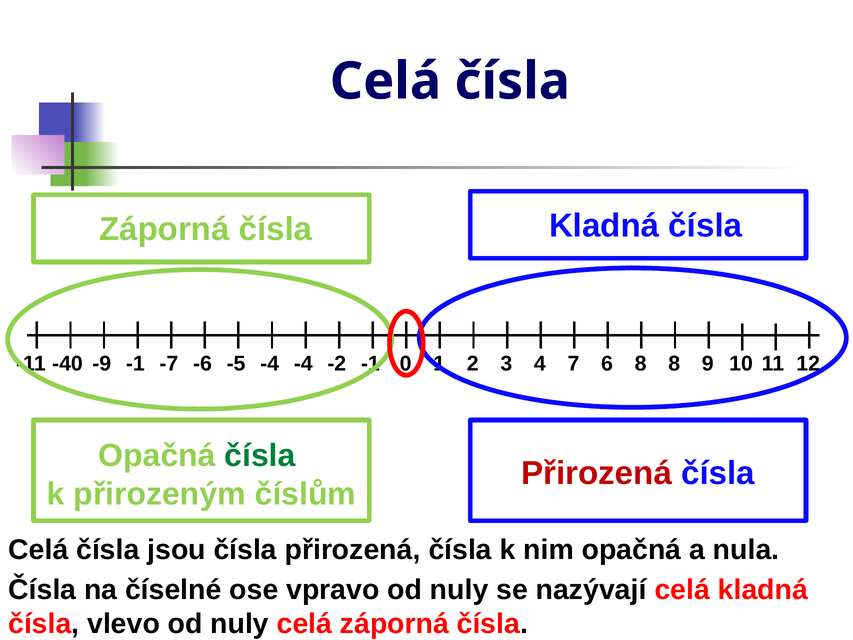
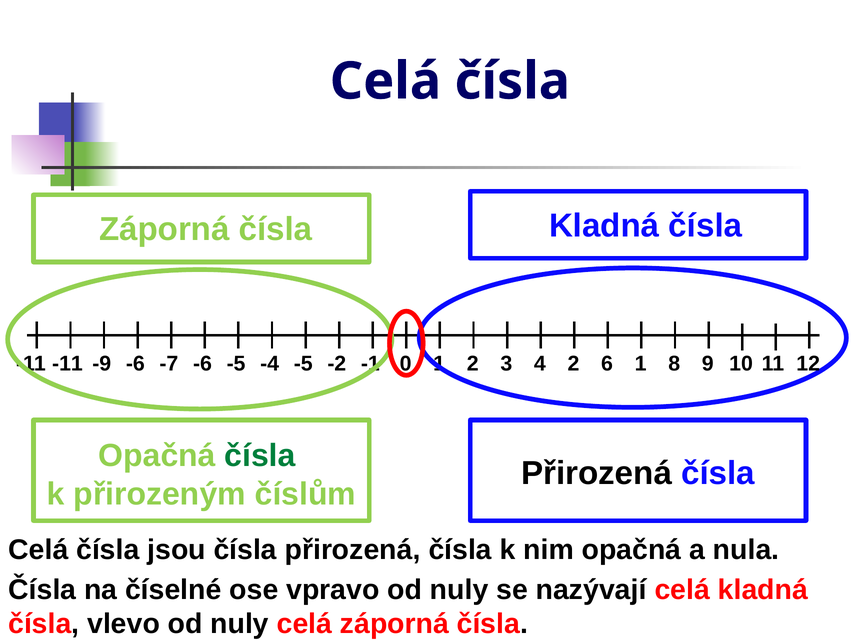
-40 at (67, 363): -40 -> -11
-1 at (135, 364): -1 -> -6
-4 at (303, 364): -4 -> -5
4 7: 7 -> 2
6 8: 8 -> 1
Přirozená at (597, 473) colour: red -> black
